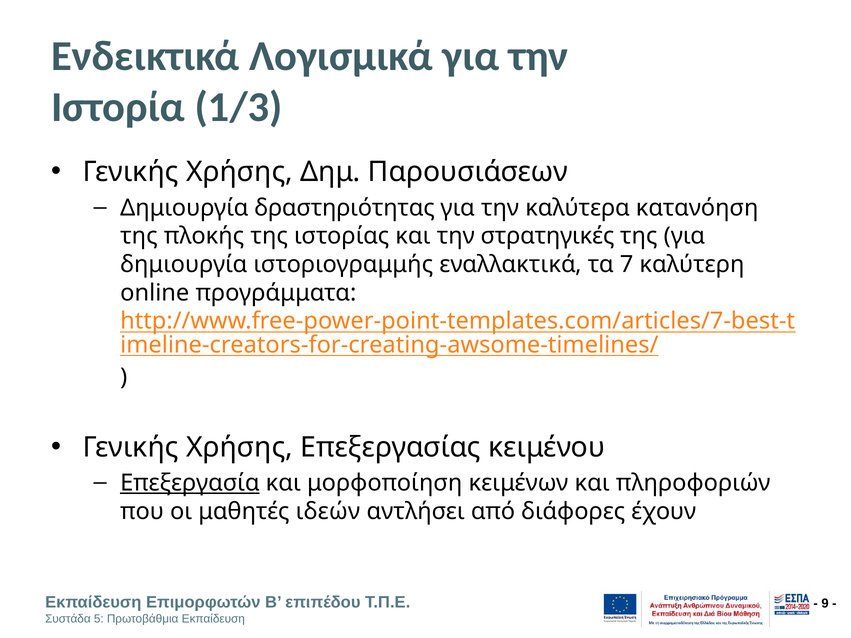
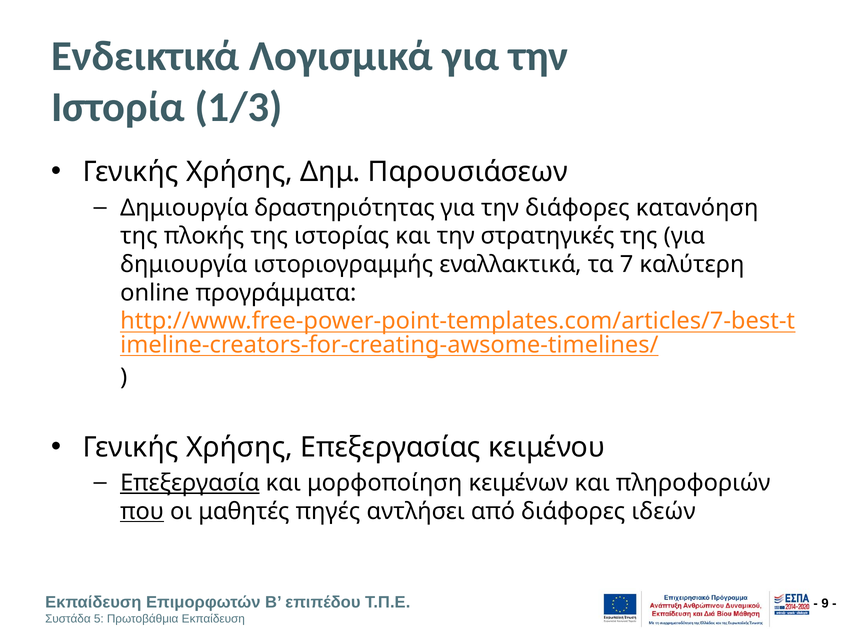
την καλύτερα: καλύτερα -> διάφορες
που underline: none -> present
ιδεών: ιδεών -> πηγές
έχουν: έχουν -> ιδεών
